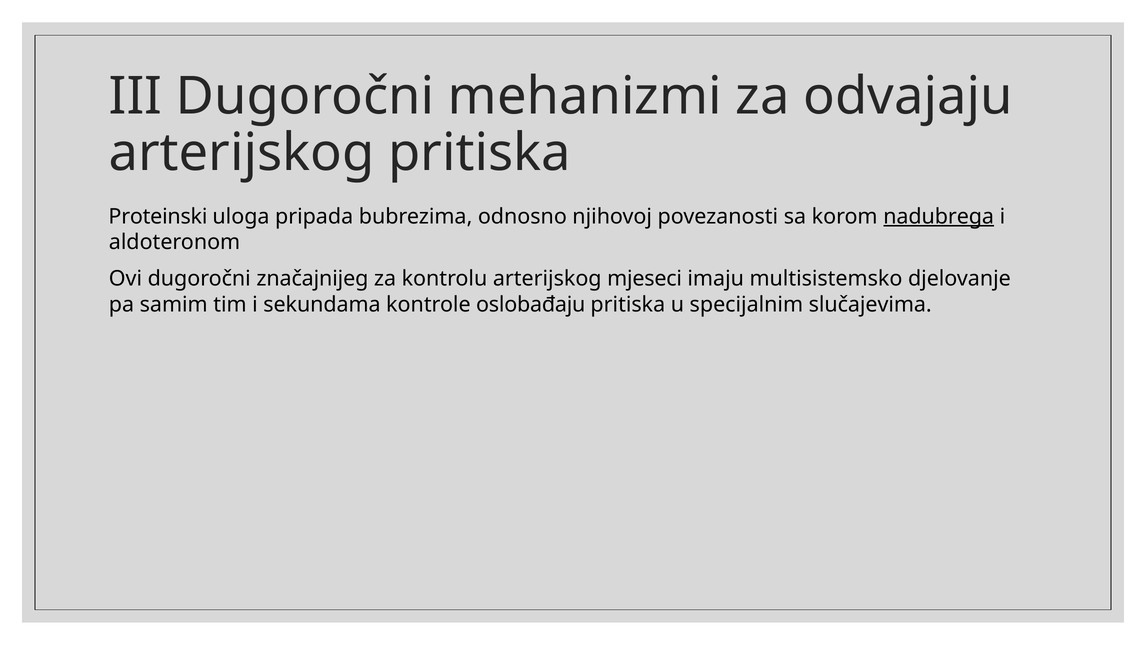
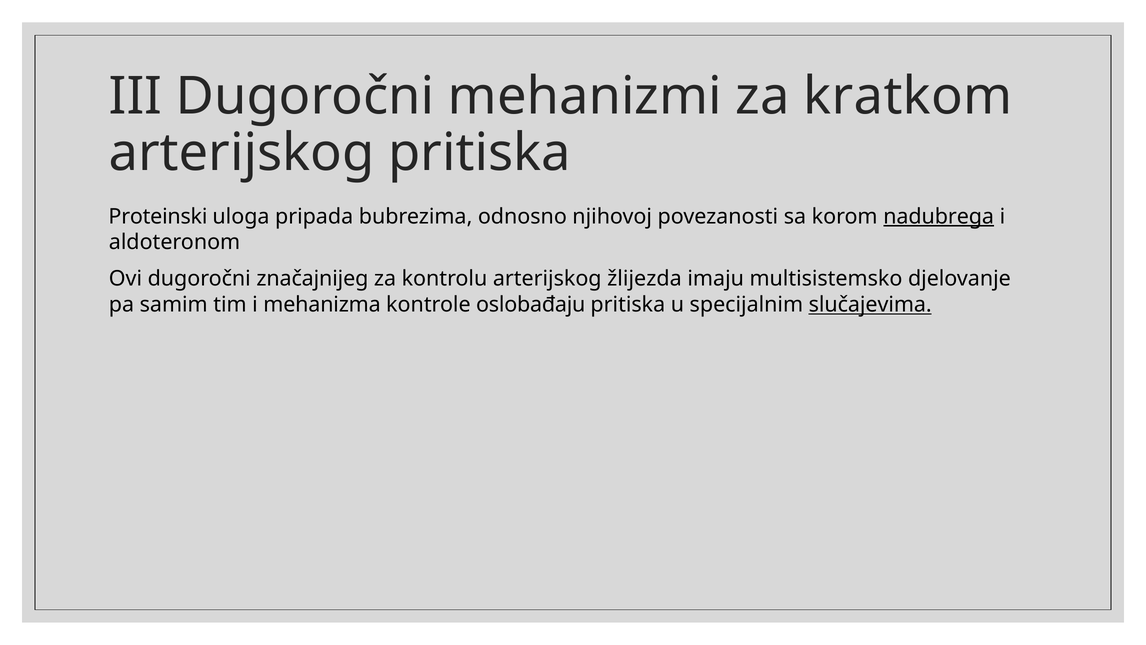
odvajaju: odvajaju -> kratkom
mjeseci: mjeseci -> žlijezda
sekundama: sekundama -> mehanizma
slučajevima underline: none -> present
